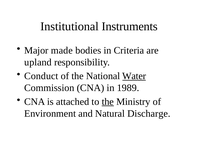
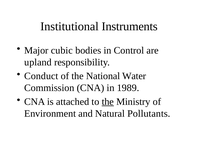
made: made -> cubic
Criteria: Criteria -> Control
Water underline: present -> none
Discharge: Discharge -> Pollutants
